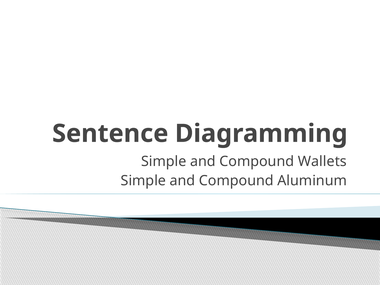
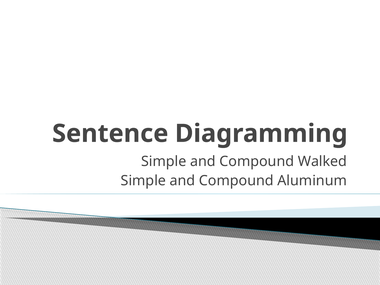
Wallets: Wallets -> Walked
